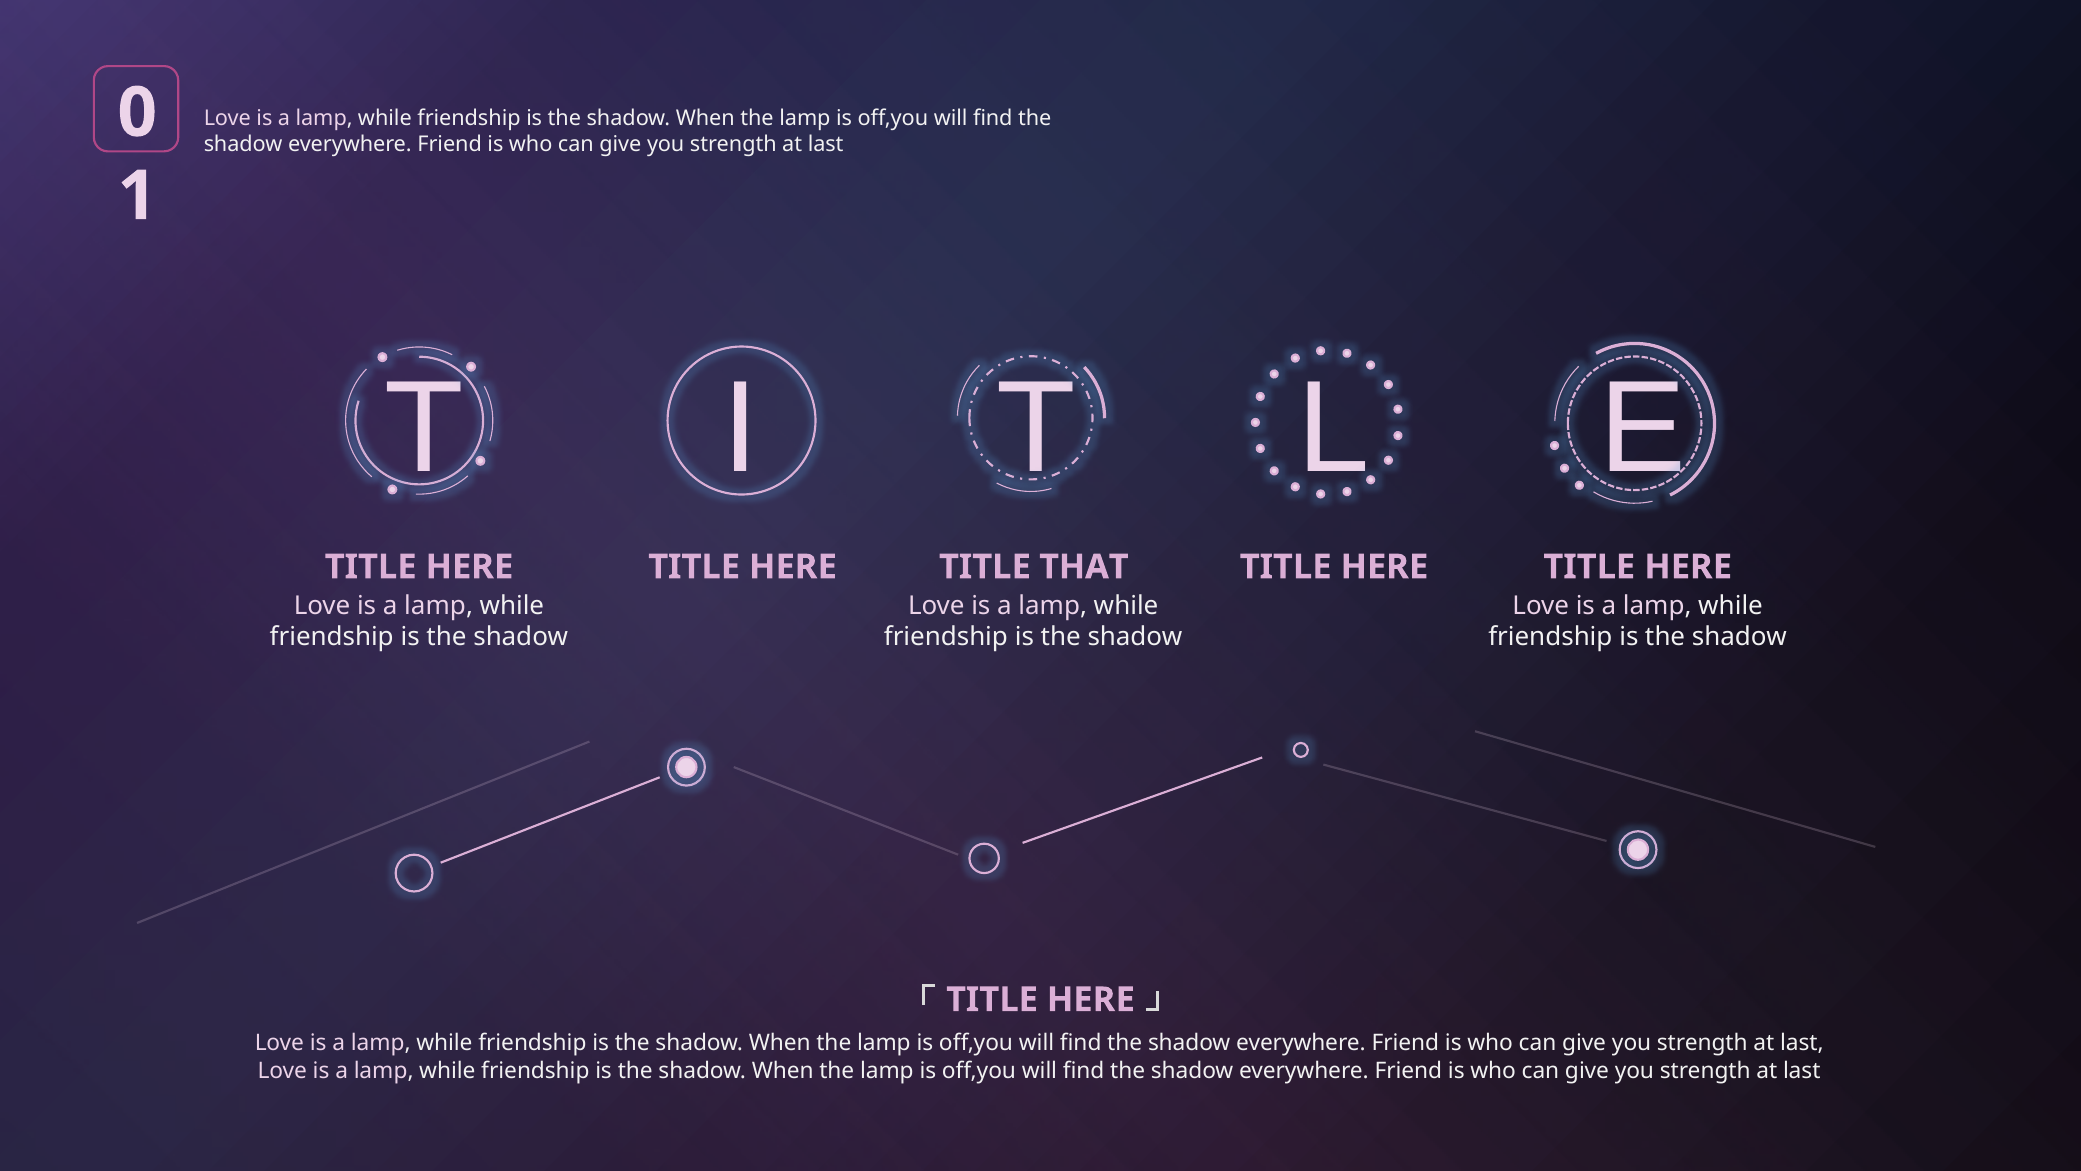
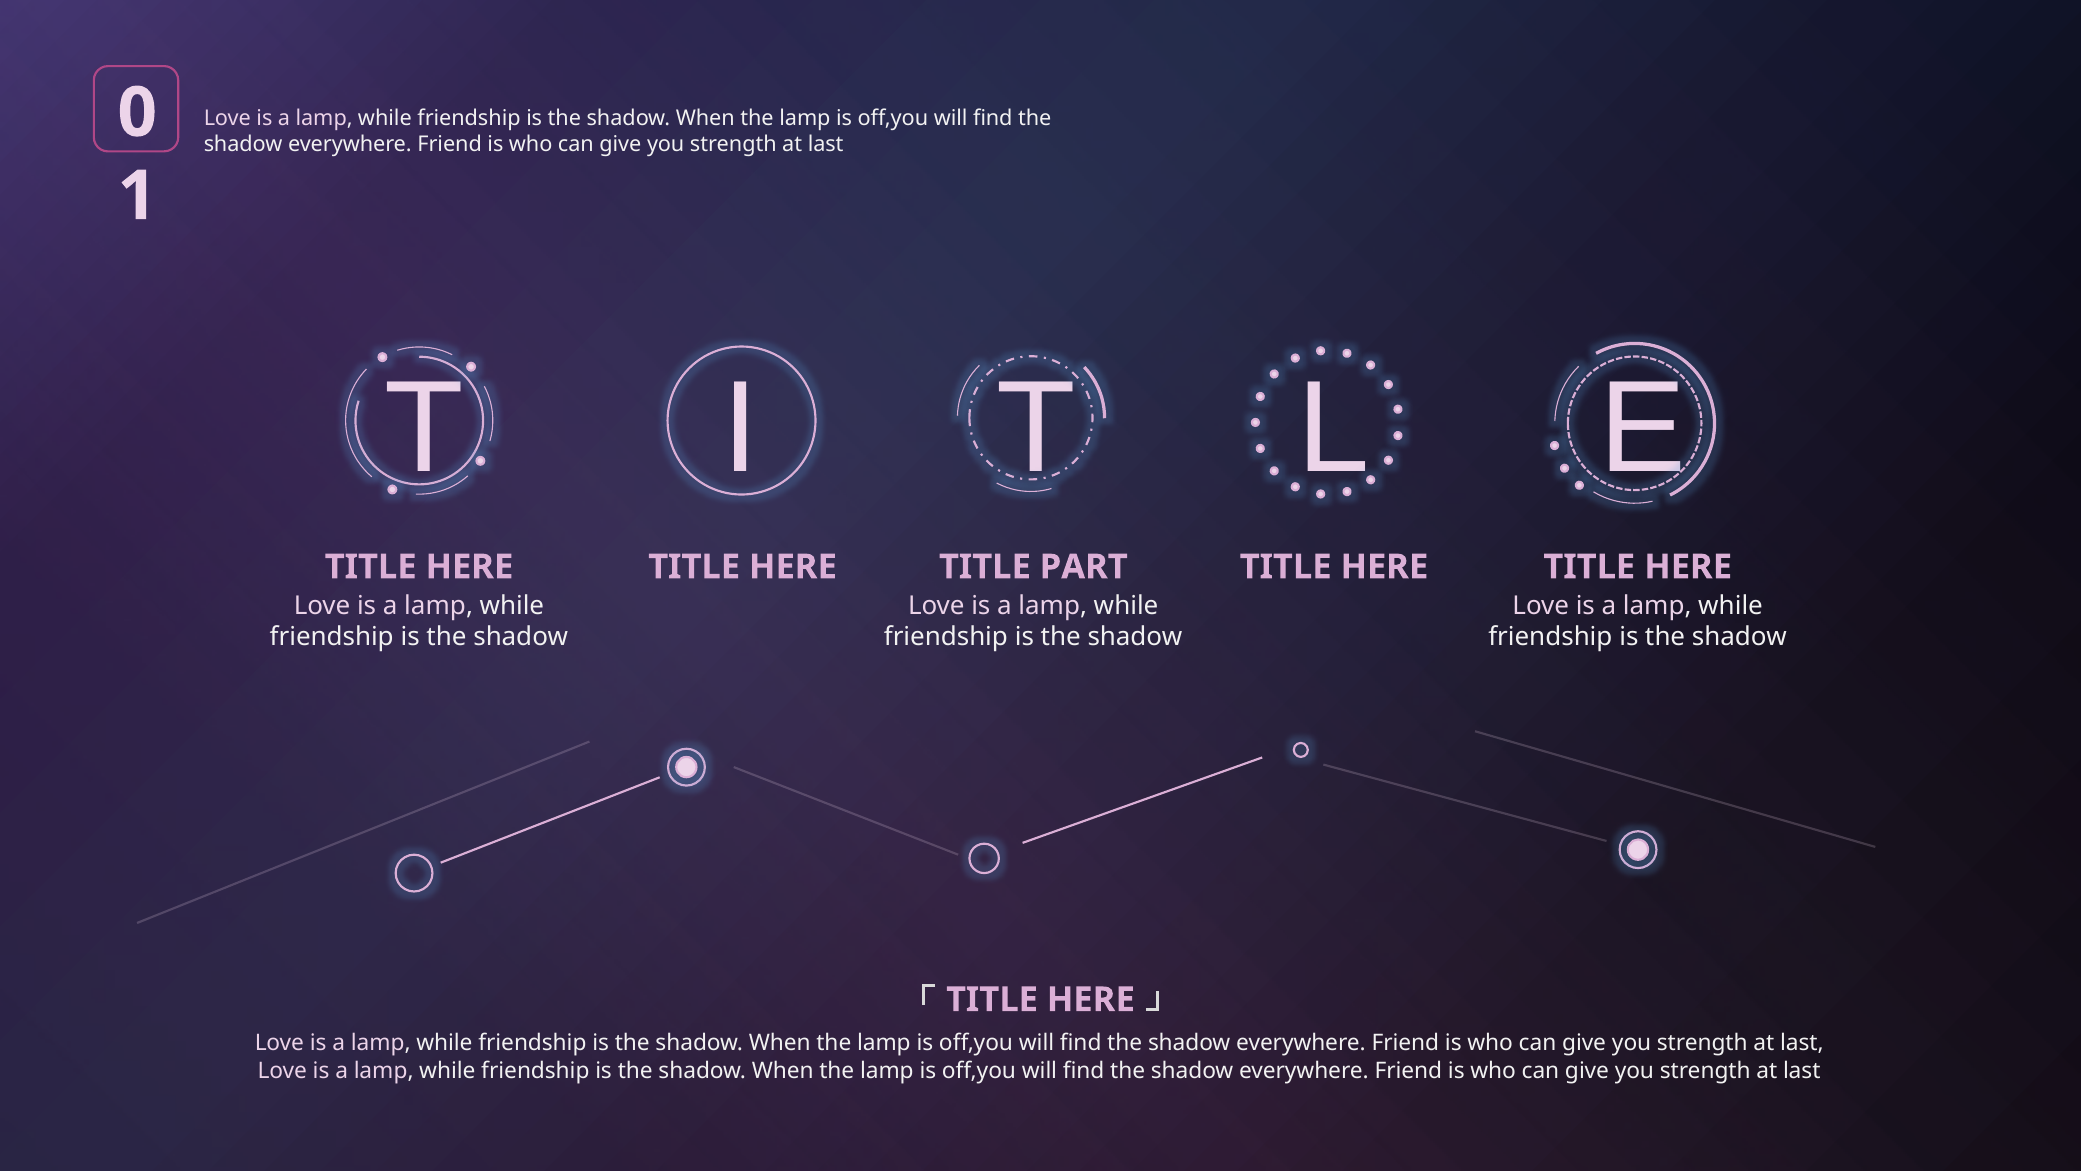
THAT: THAT -> PART
